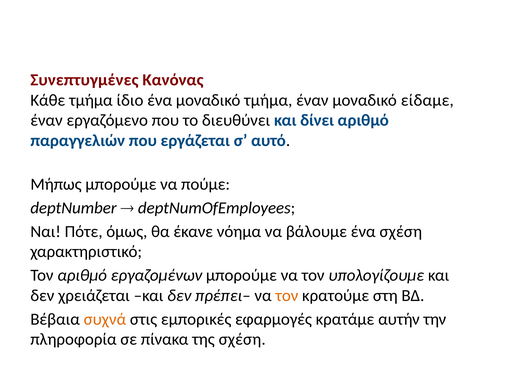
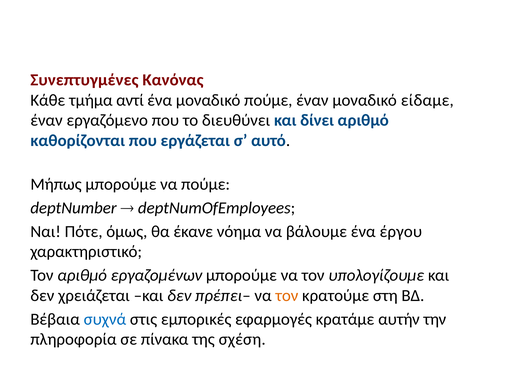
ίδιο: ίδιο -> αντί
μοναδικό τμήμα: τμήμα -> πούμε
παραγγελιών: παραγγελιών -> καθορίζονται
ένα σχέση: σχέση -> έργου
συχνά colour: orange -> blue
